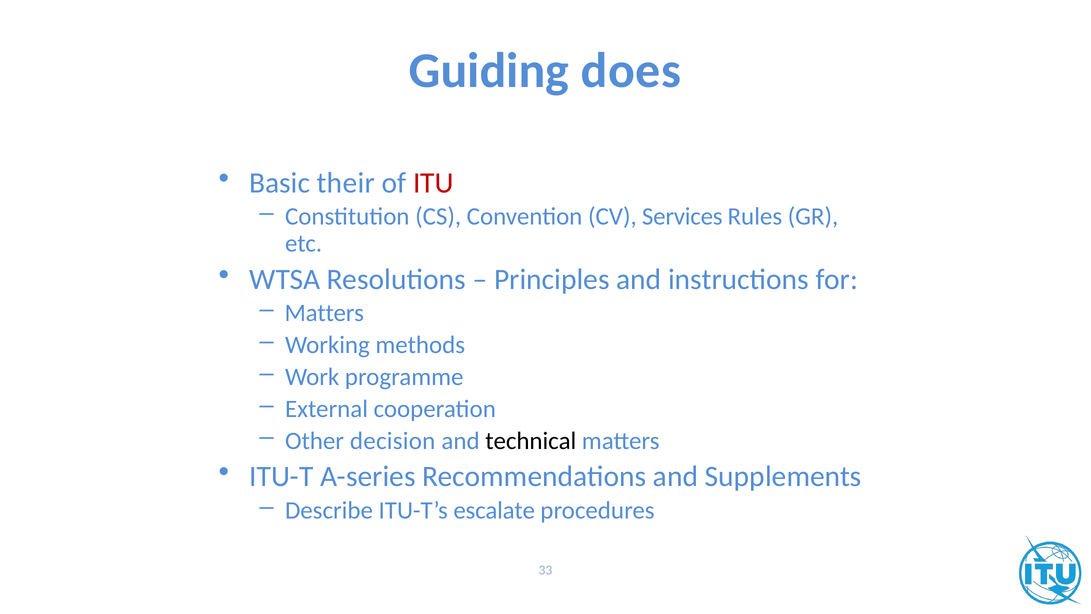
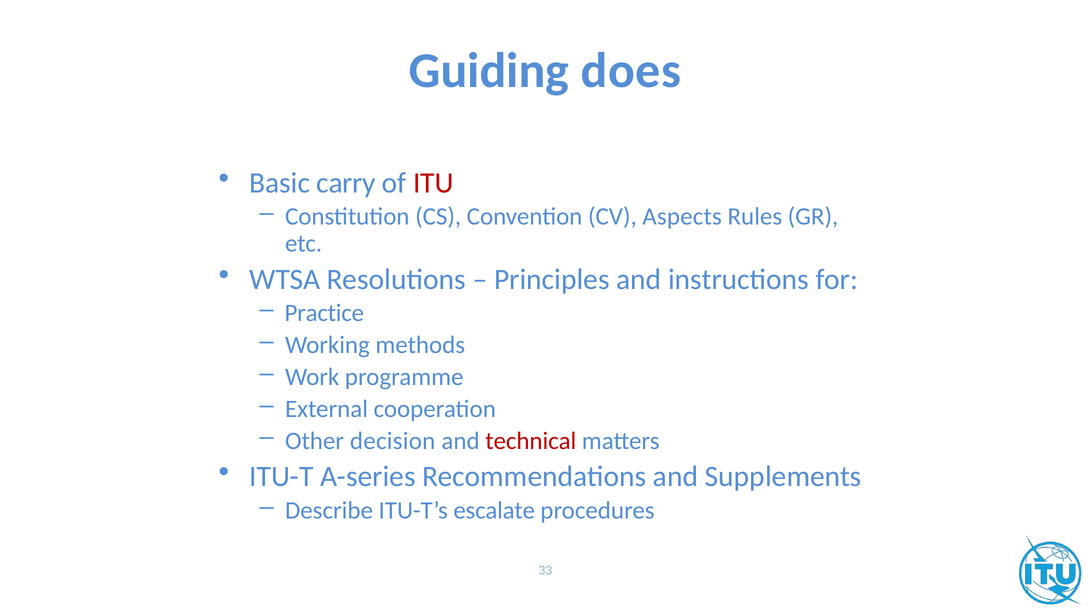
their: their -> carry
Services: Services -> Aspects
Matters at (324, 313): Matters -> Practice
technical colour: black -> red
